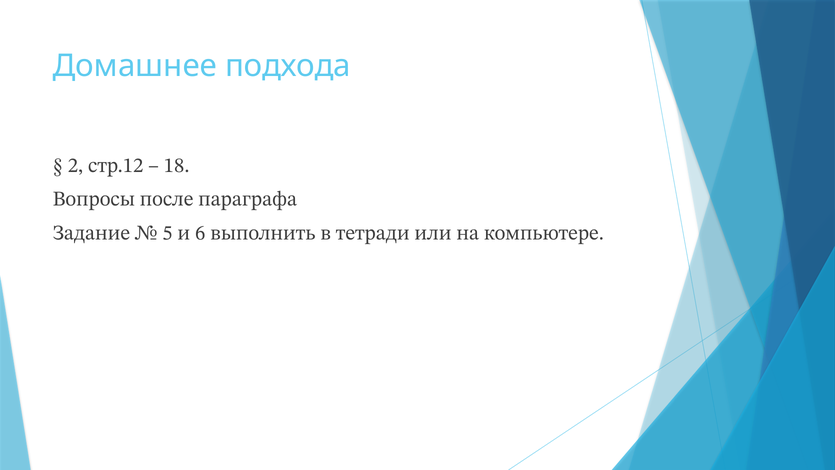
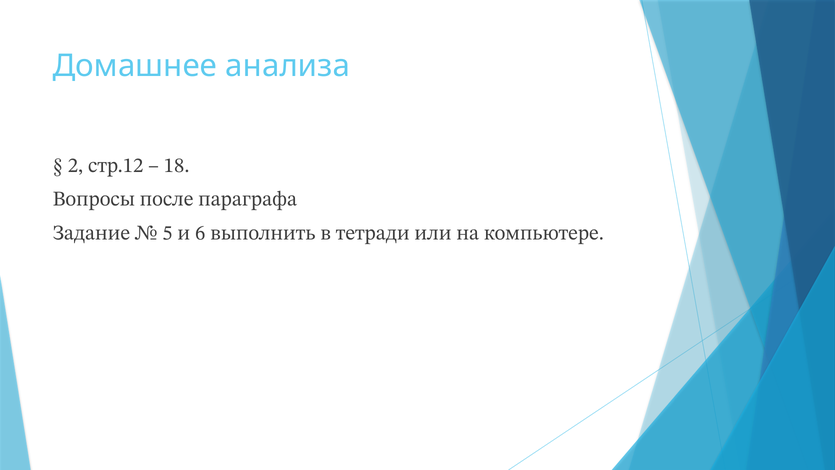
подхода: подхода -> анализа
